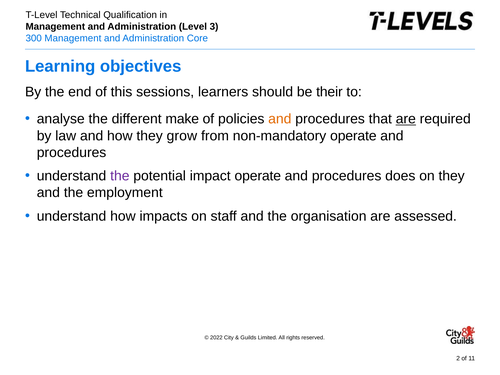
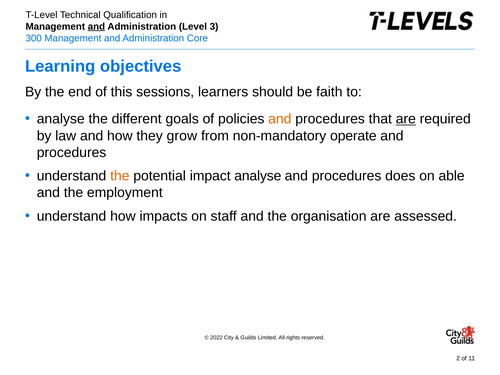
and at (96, 26) underline: none -> present
their: their -> faith
make: make -> goals
the at (120, 176) colour: purple -> orange
impact operate: operate -> analyse
on they: they -> able
